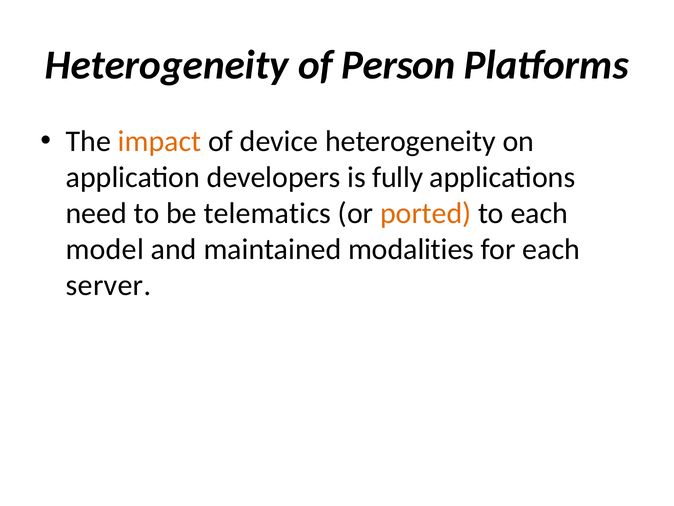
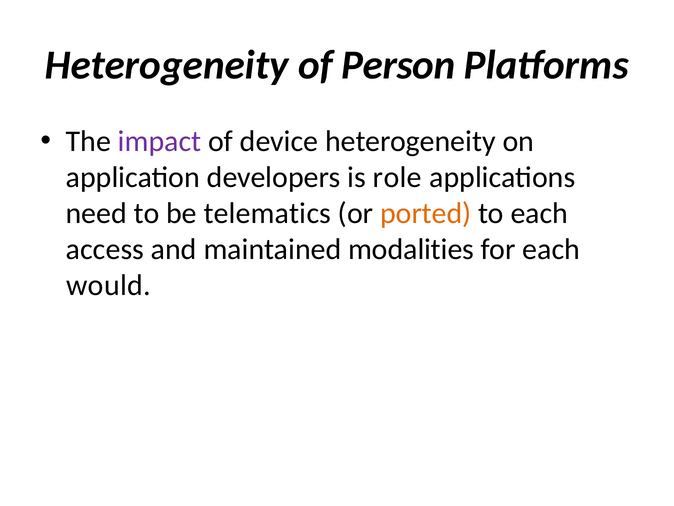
impact colour: orange -> purple
fully: fully -> role
model: model -> access
server: server -> would
